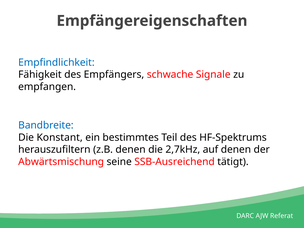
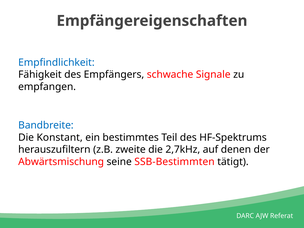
z.B denen: denen -> zweite
SSB-Ausreichend: SSB-Ausreichend -> SSB-Bestimmten
